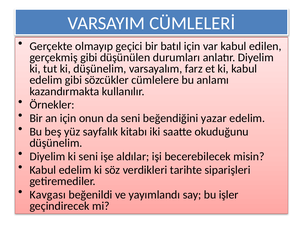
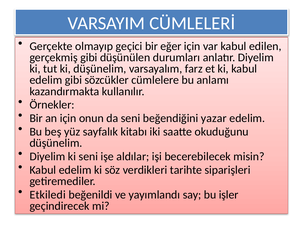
batıl: batıl -> eğer
Kavgası: Kavgası -> Etkiledi
